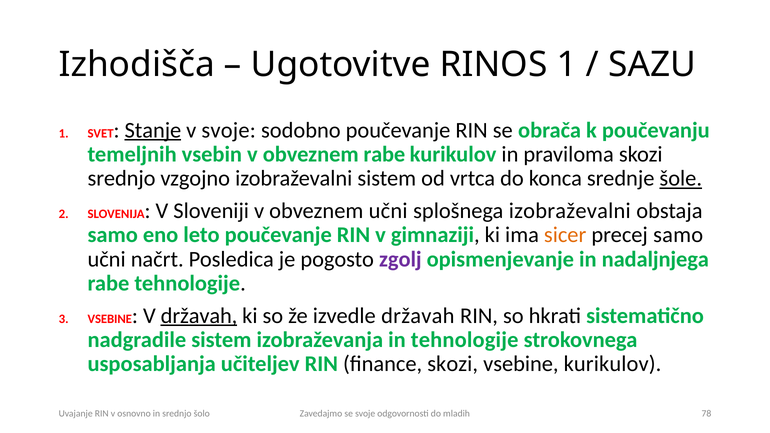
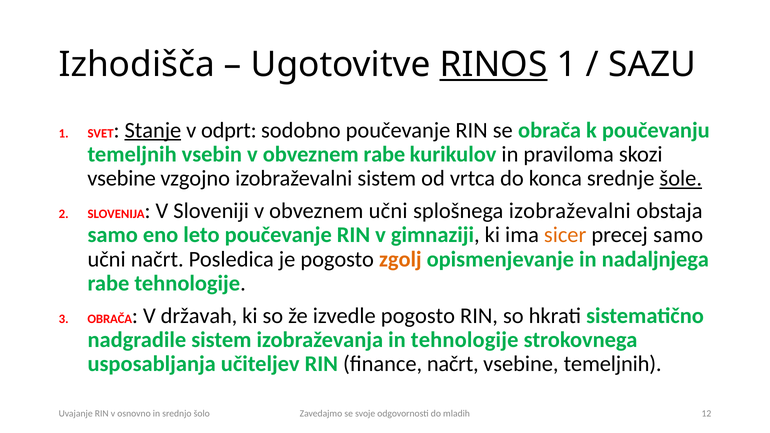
RINOS underline: none -> present
v svoje: svoje -> odprt
srednjo at (122, 179): srednjo -> vsebine
zgolj colour: purple -> orange
VSEBINE at (110, 319): VSEBINE -> OBRAČA
državah at (199, 316) underline: present -> none
izvedle državah: državah -> pogosto
finance skozi: skozi -> načrt
vsebine kurikulov: kurikulov -> temeljnih
78: 78 -> 12
